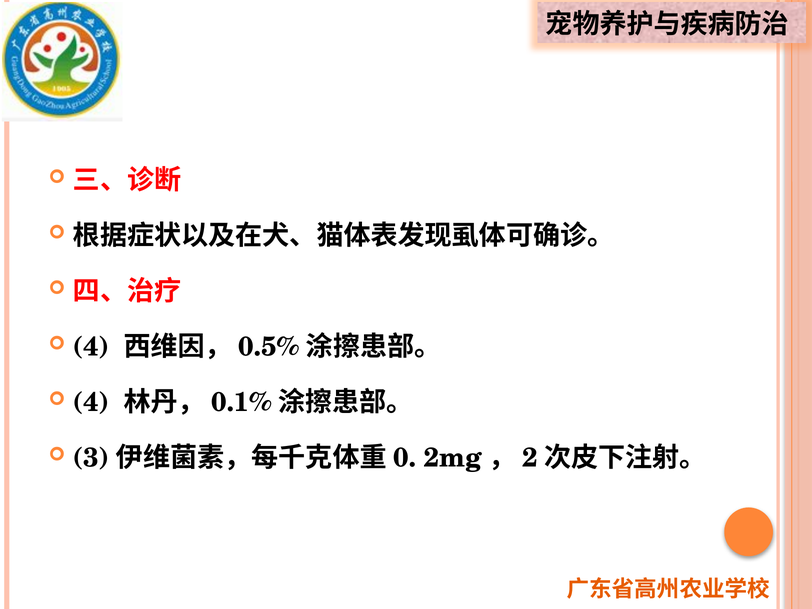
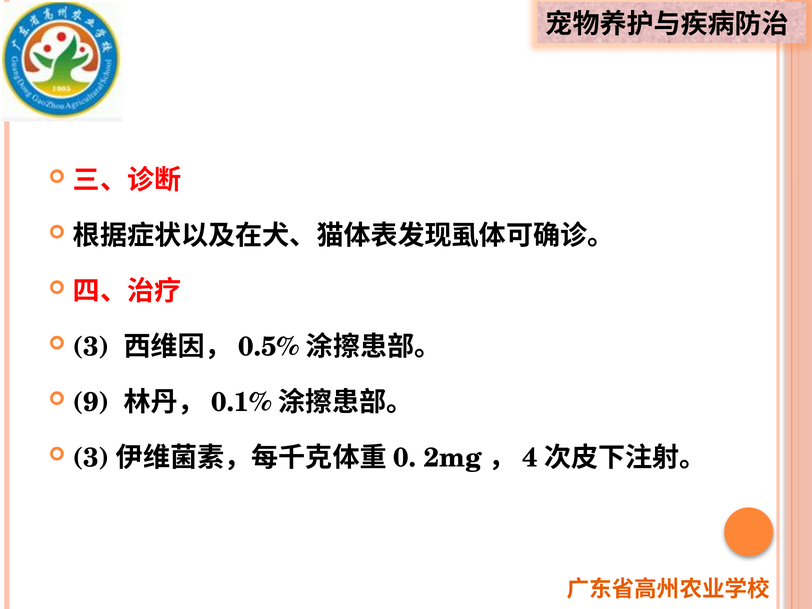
4 at (91, 347): 4 -> 3
4 at (91, 402): 4 -> 9
2: 2 -> 4
